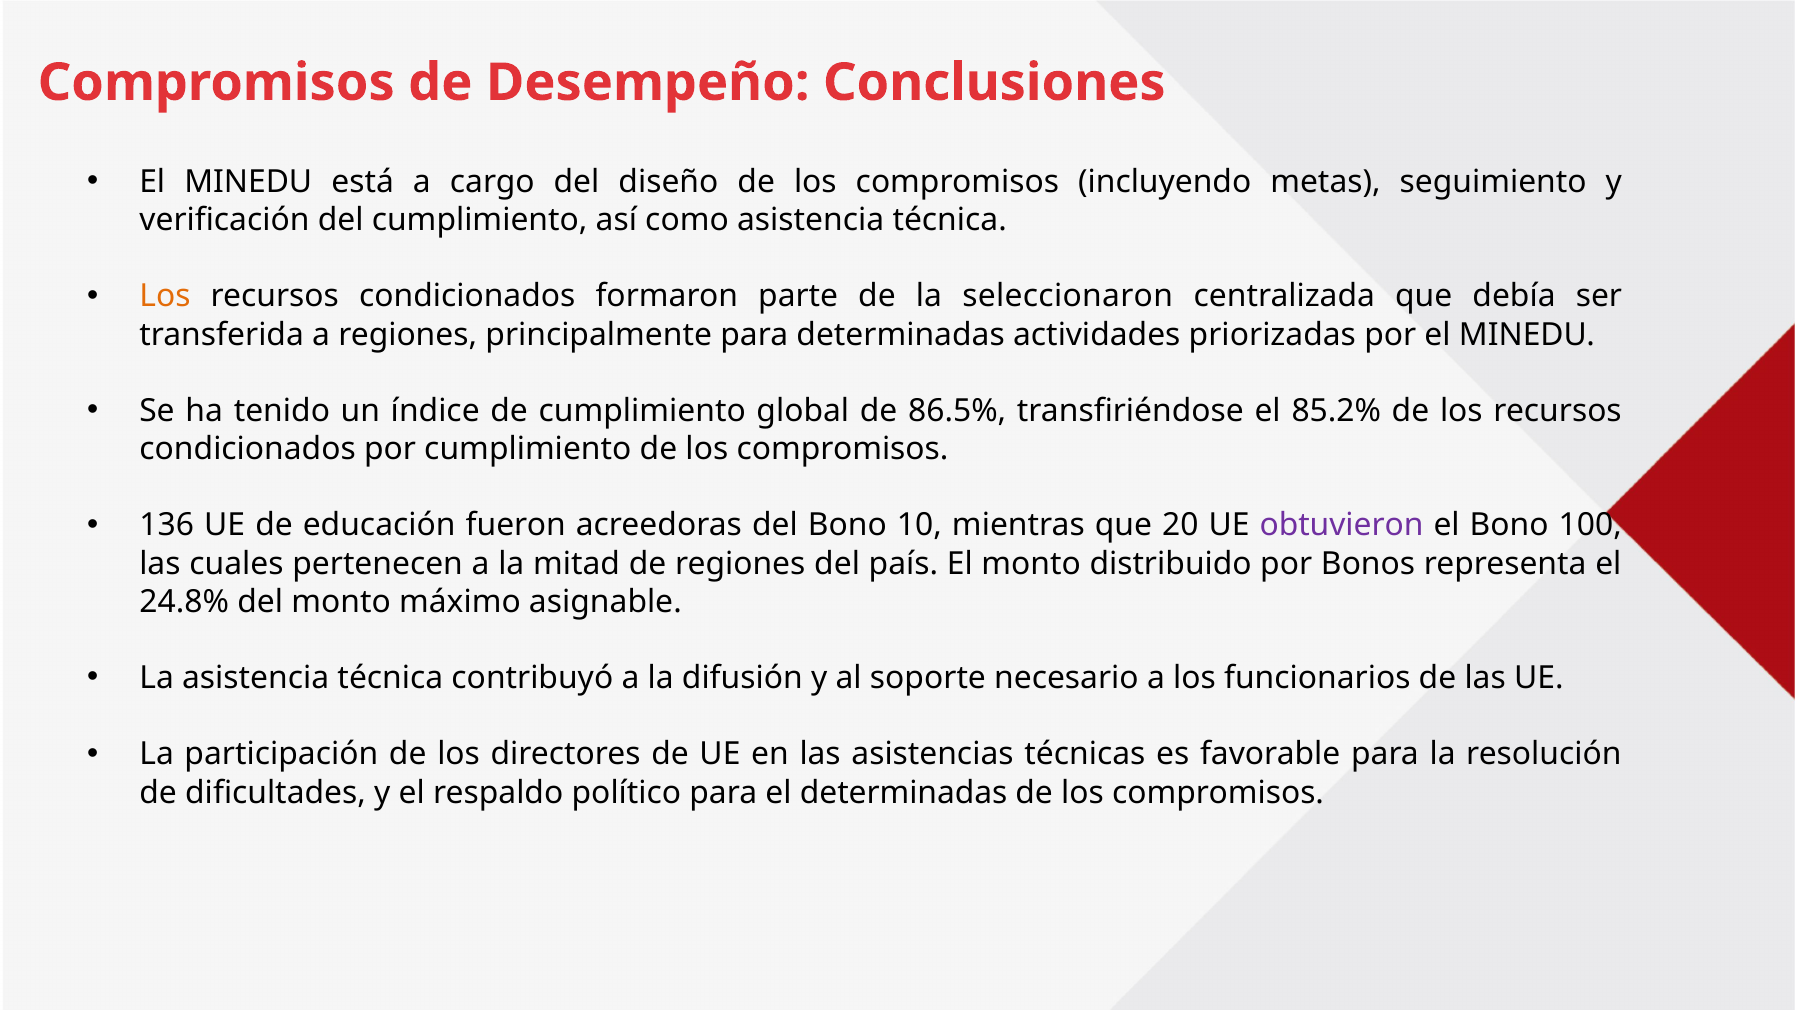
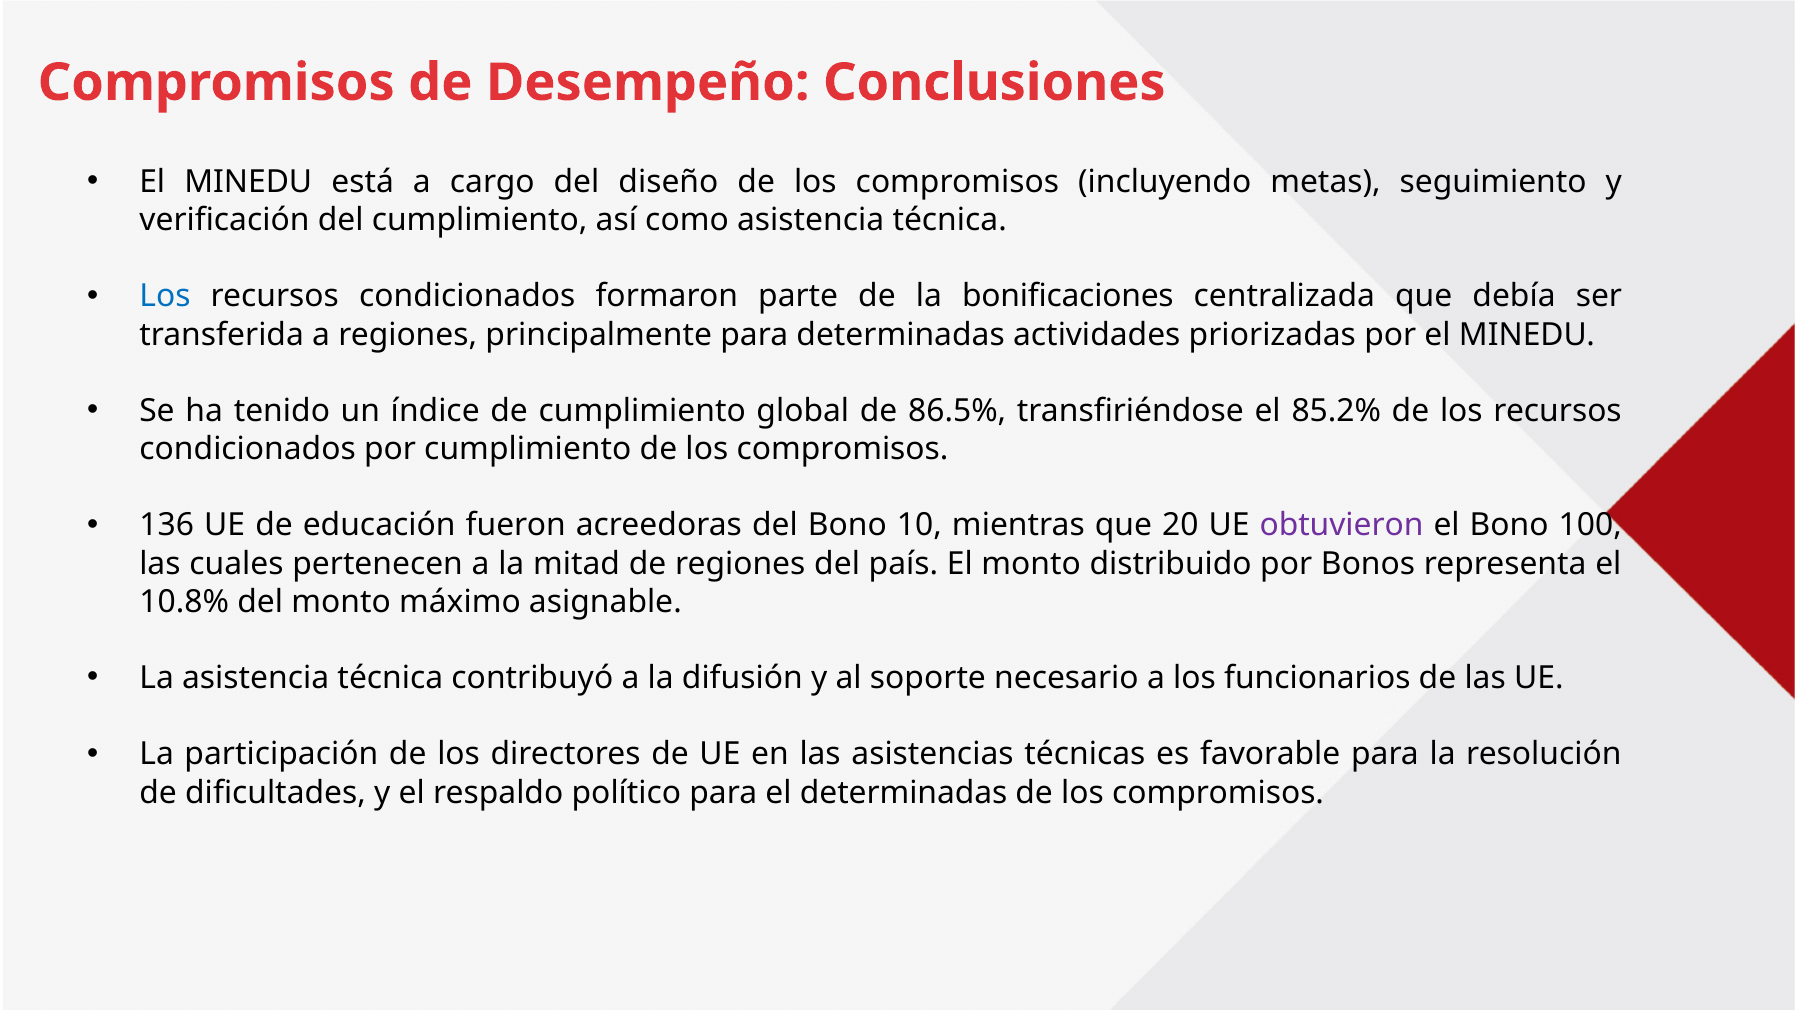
Los at (165, 296) colour: orange -> blue
seleccionaron: seleccionaron -> bonificaciones
24.8%: 24.8% -> 10.8%
